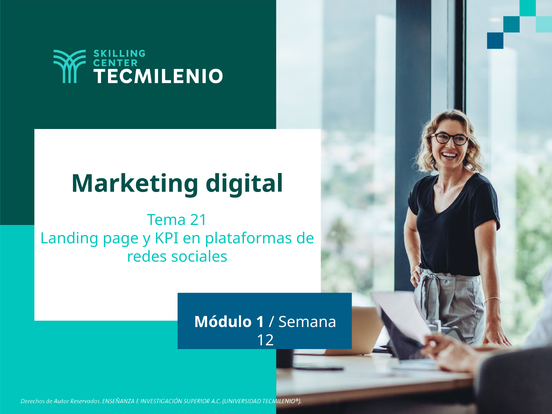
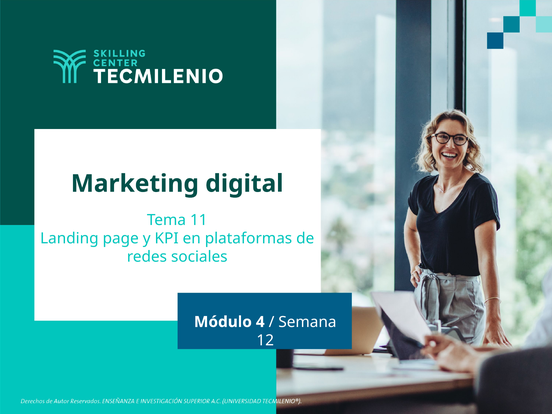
21: 21 -> 11
1: 1 -> 4
